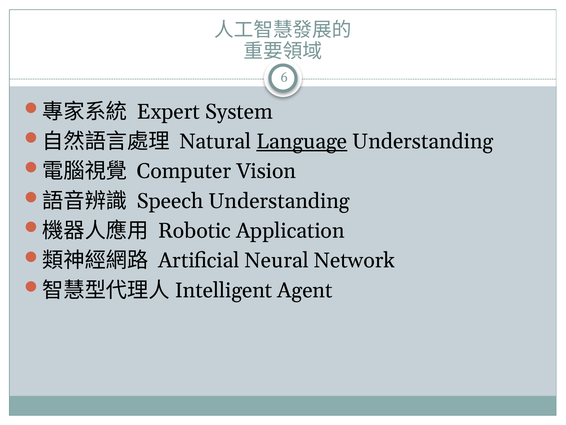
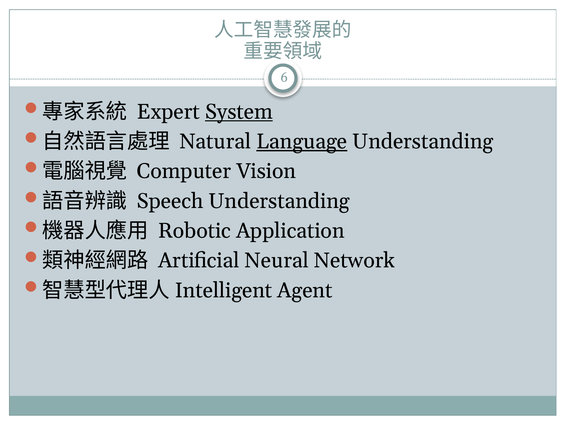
System underline: none -> present
